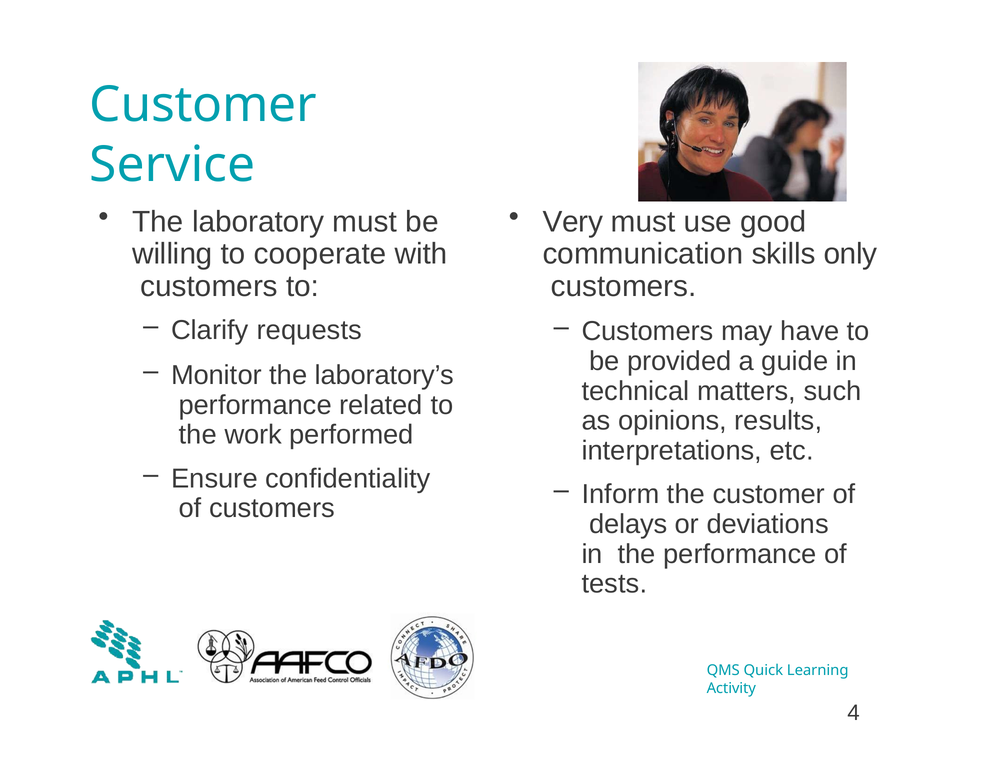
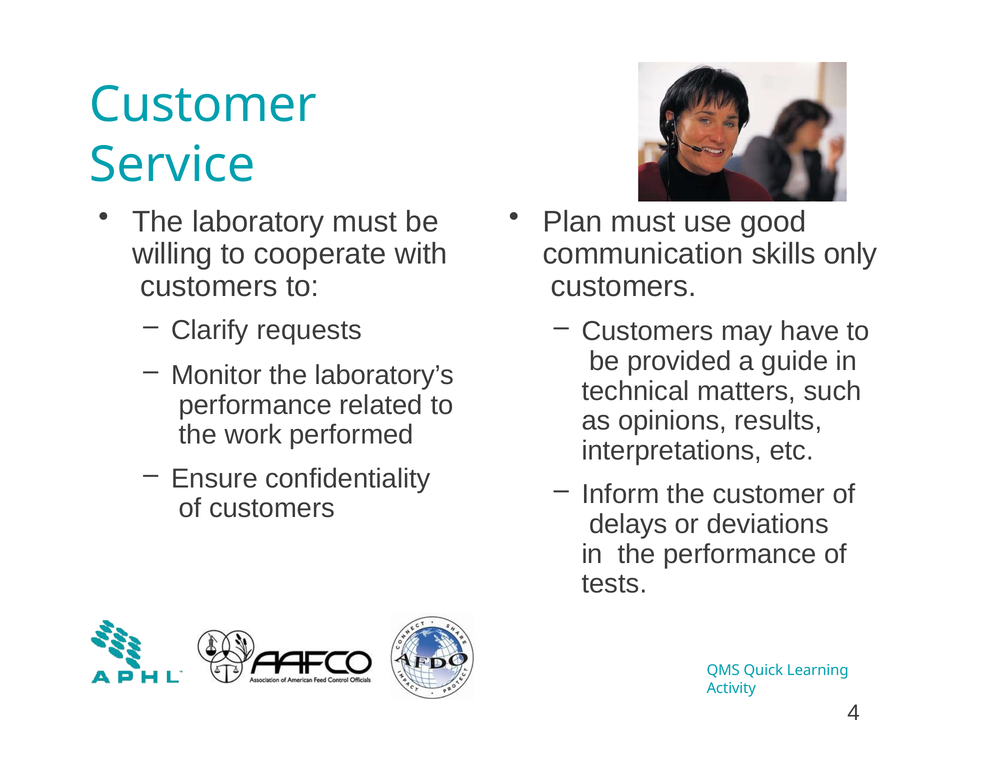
Very: Very -> Plan
